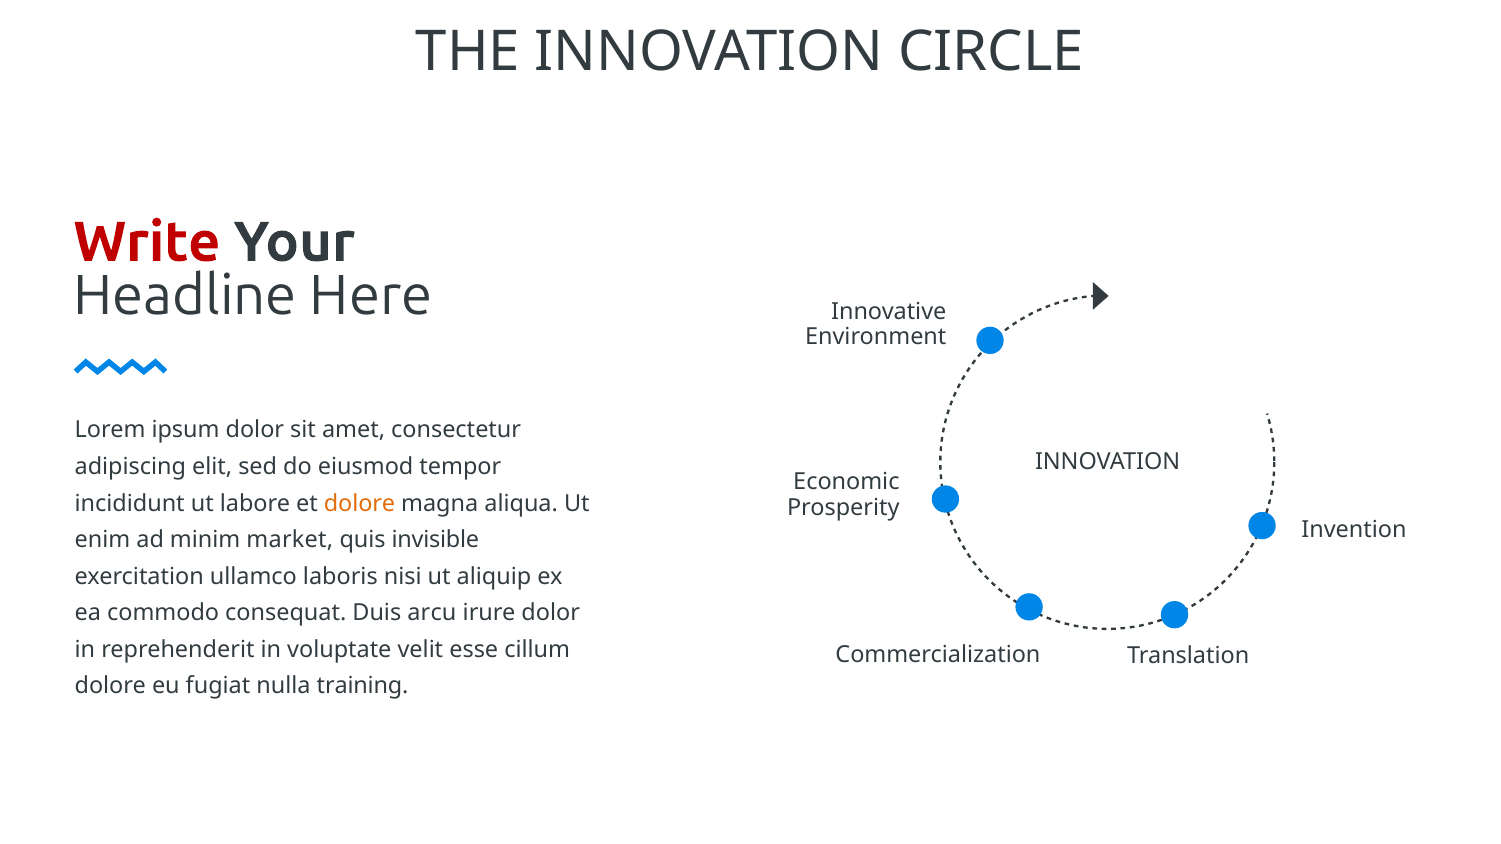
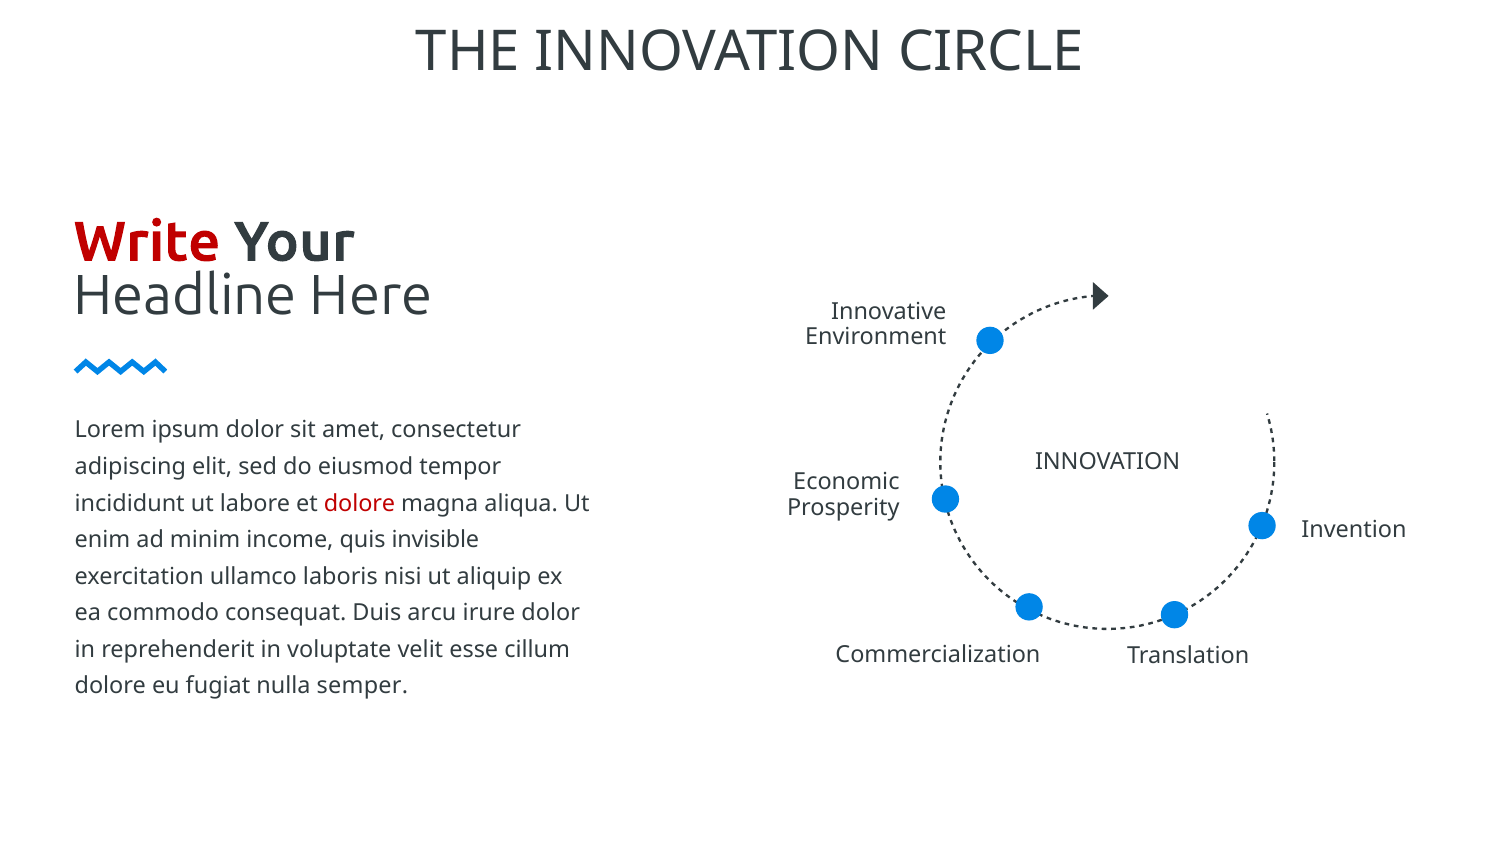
dolore at (360, 504) colour: orange -> red
market: market -> income
training: training -> semper
